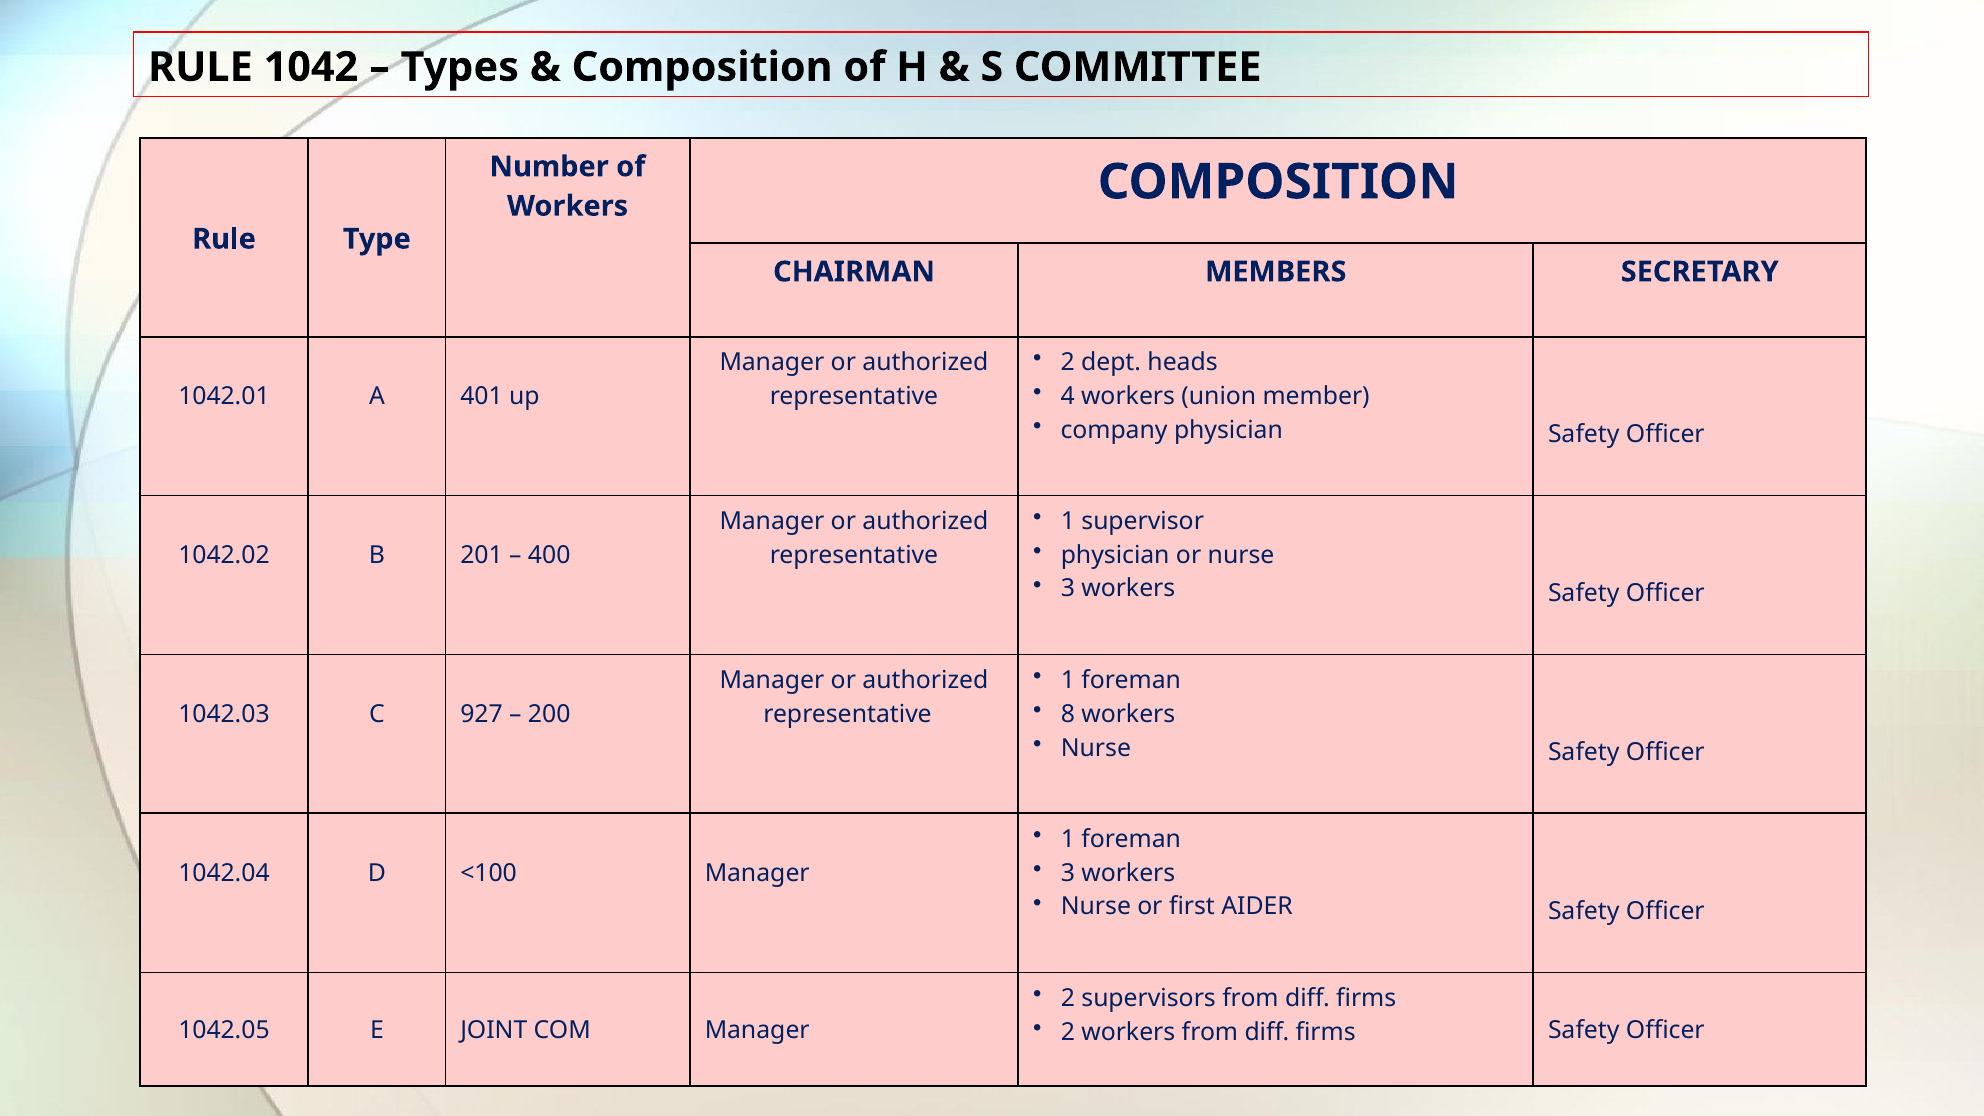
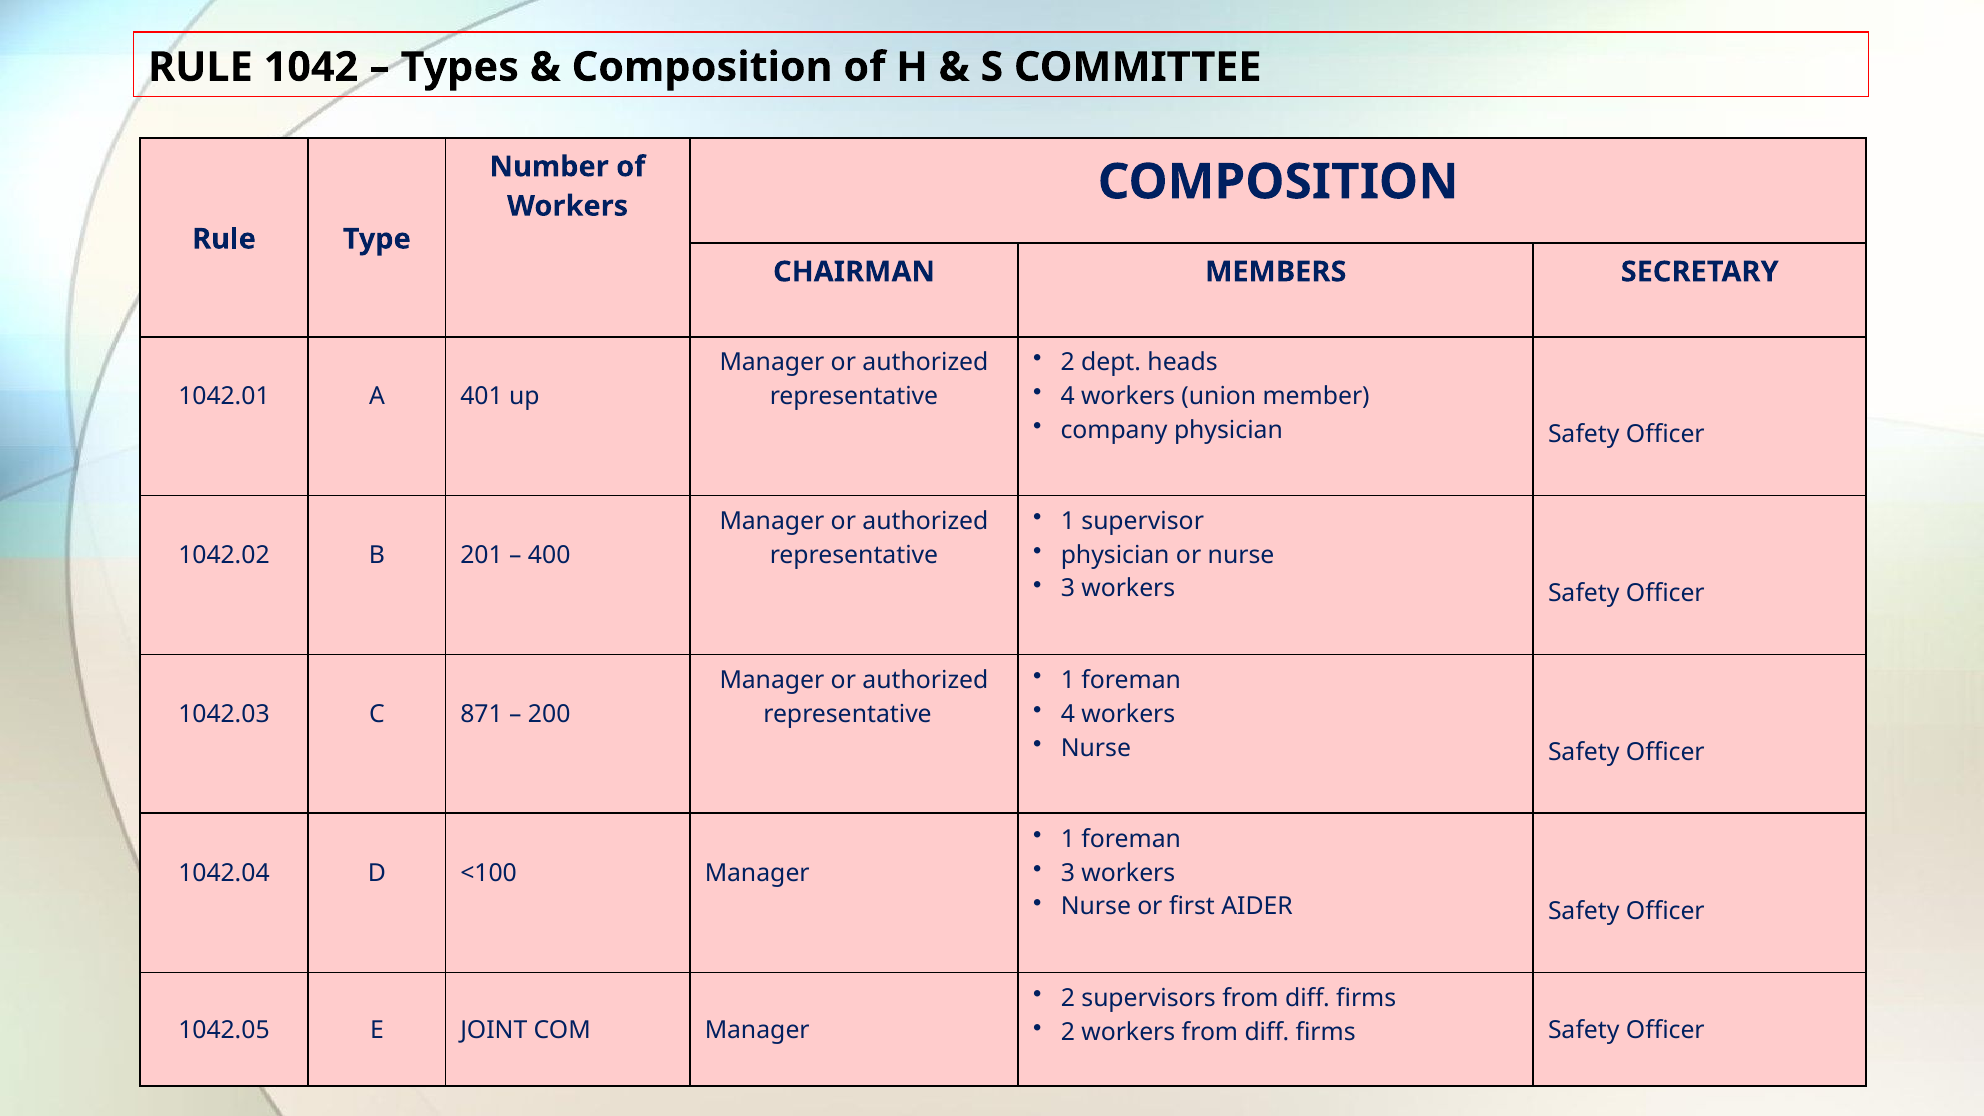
8 at (1068, 714): 8 -> 4
927: 927 -> 871
